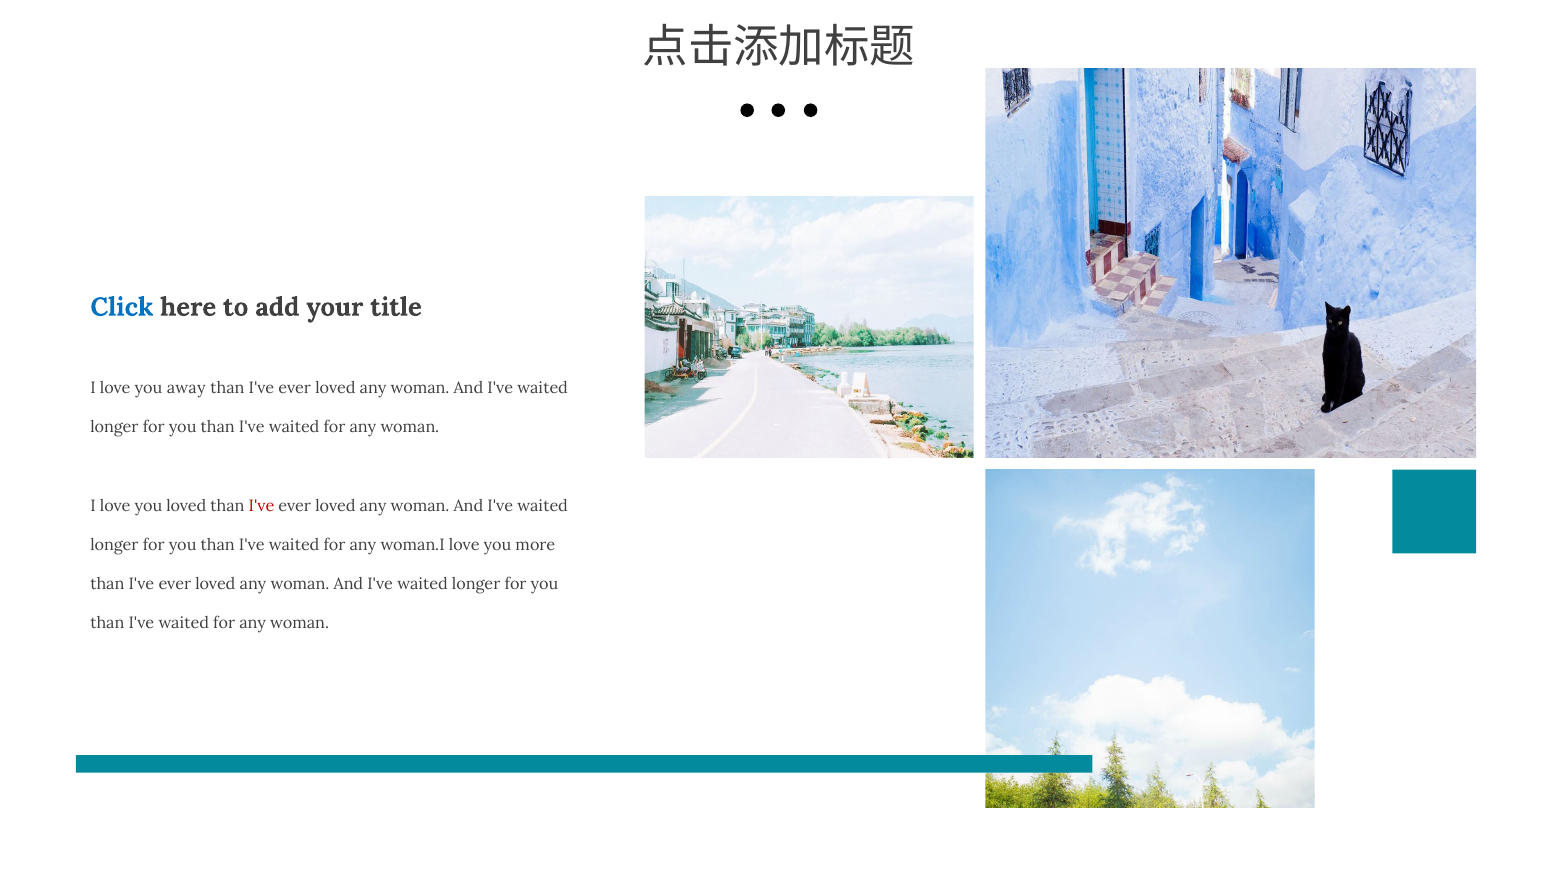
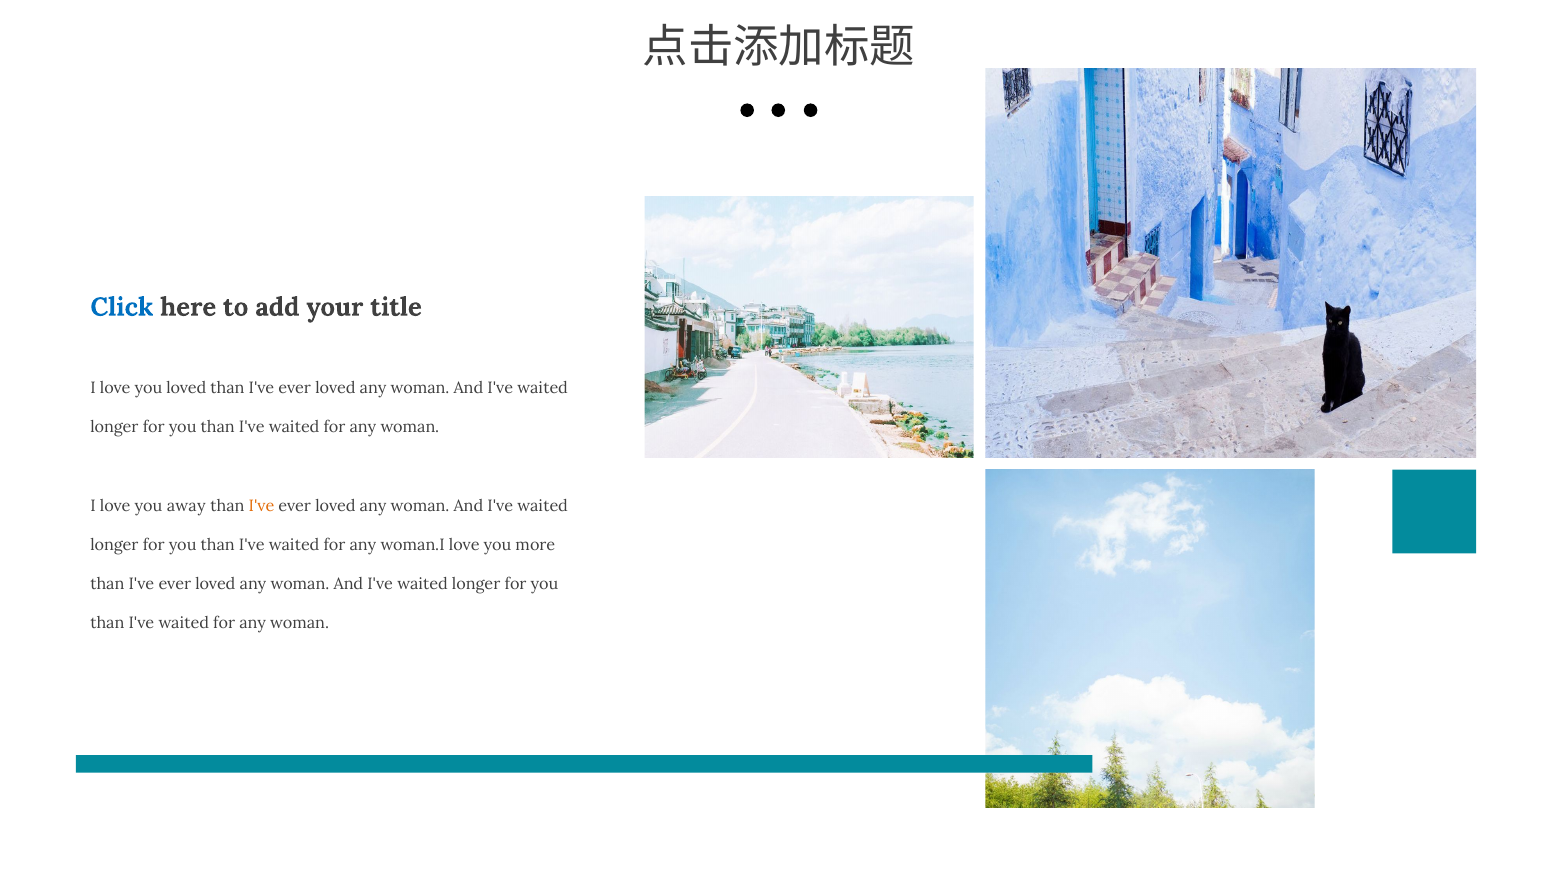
you away: away -> loved
you loved: loved -> away
I've at (262, 505) colour: red -> orange
